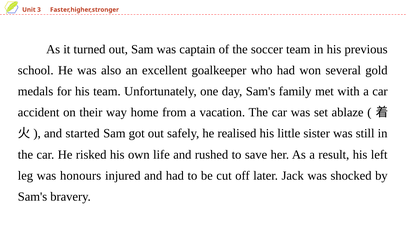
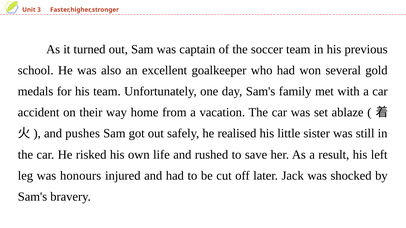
started: started -> pushes
